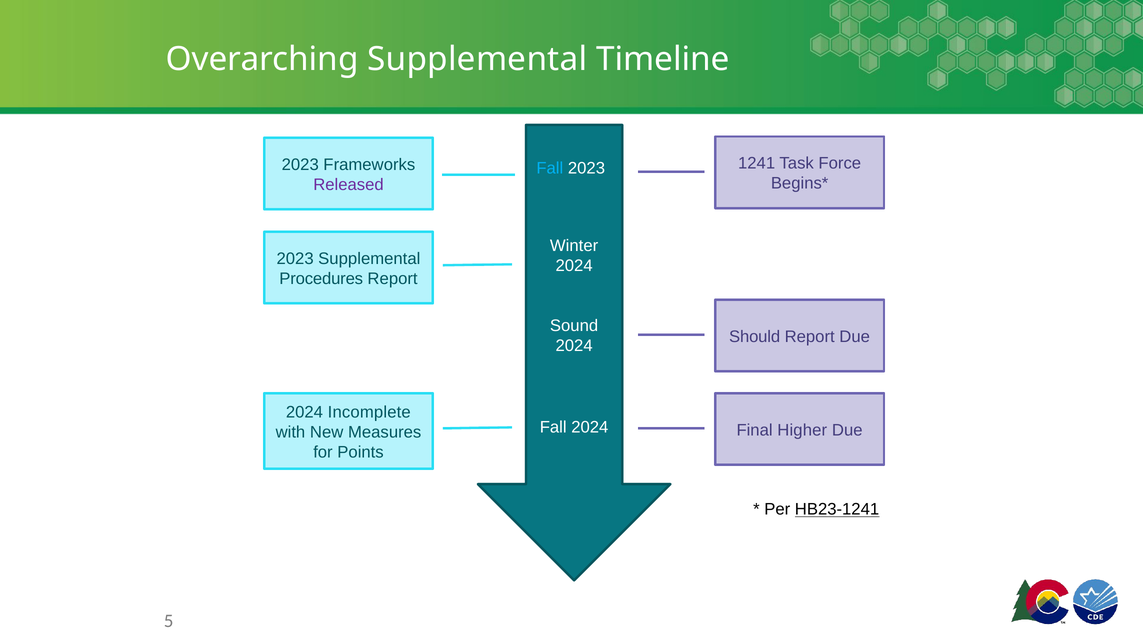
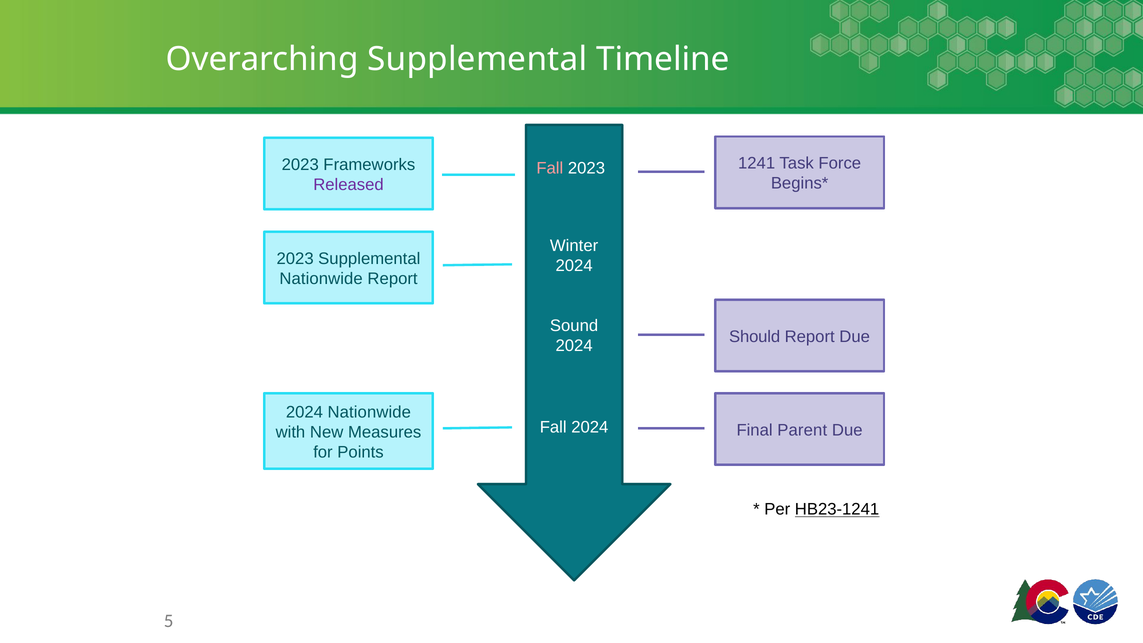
Fall at (550, 168) colour: light blue -> pink
Procedures at (321, 279): Procedures -> Nationwide
2024 Incomplete: Incomplete -> Nationwide
Higher: Higher -> Parent
